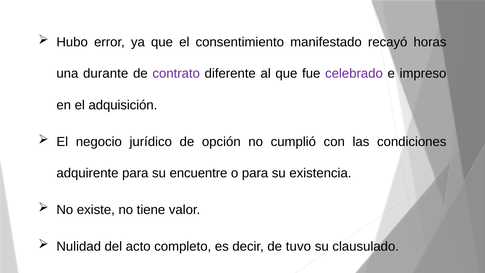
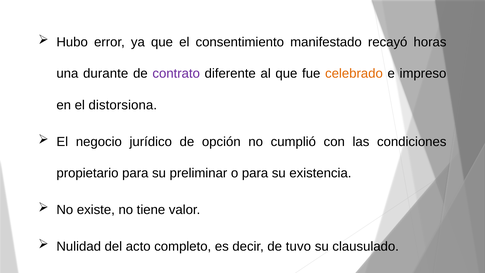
celebrado colour: purple -> orange
adquisición: adquisición -> distorsiona
adquirente: adquirente -> propietario
encuentre: encuentre -> preliminar
